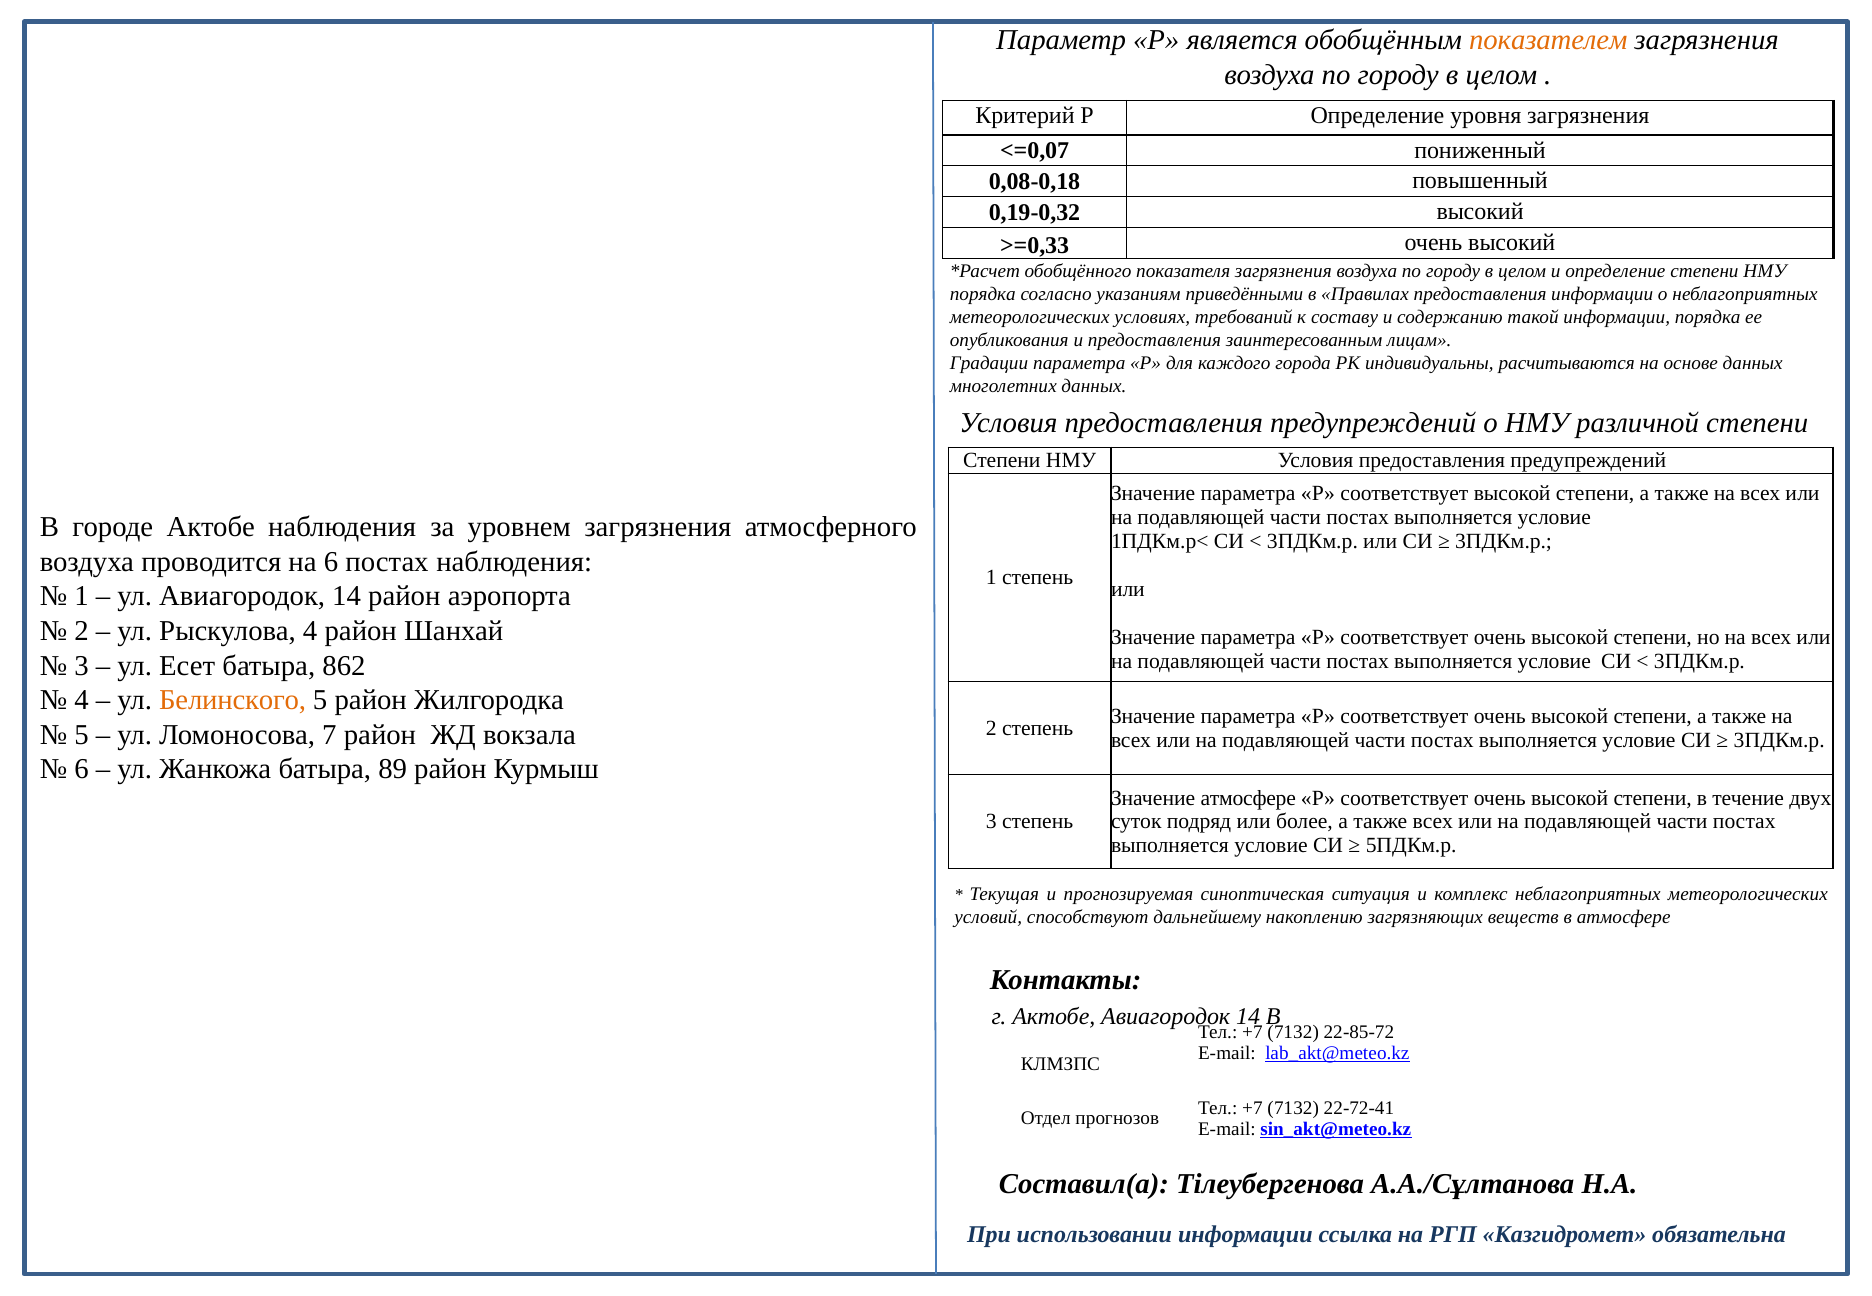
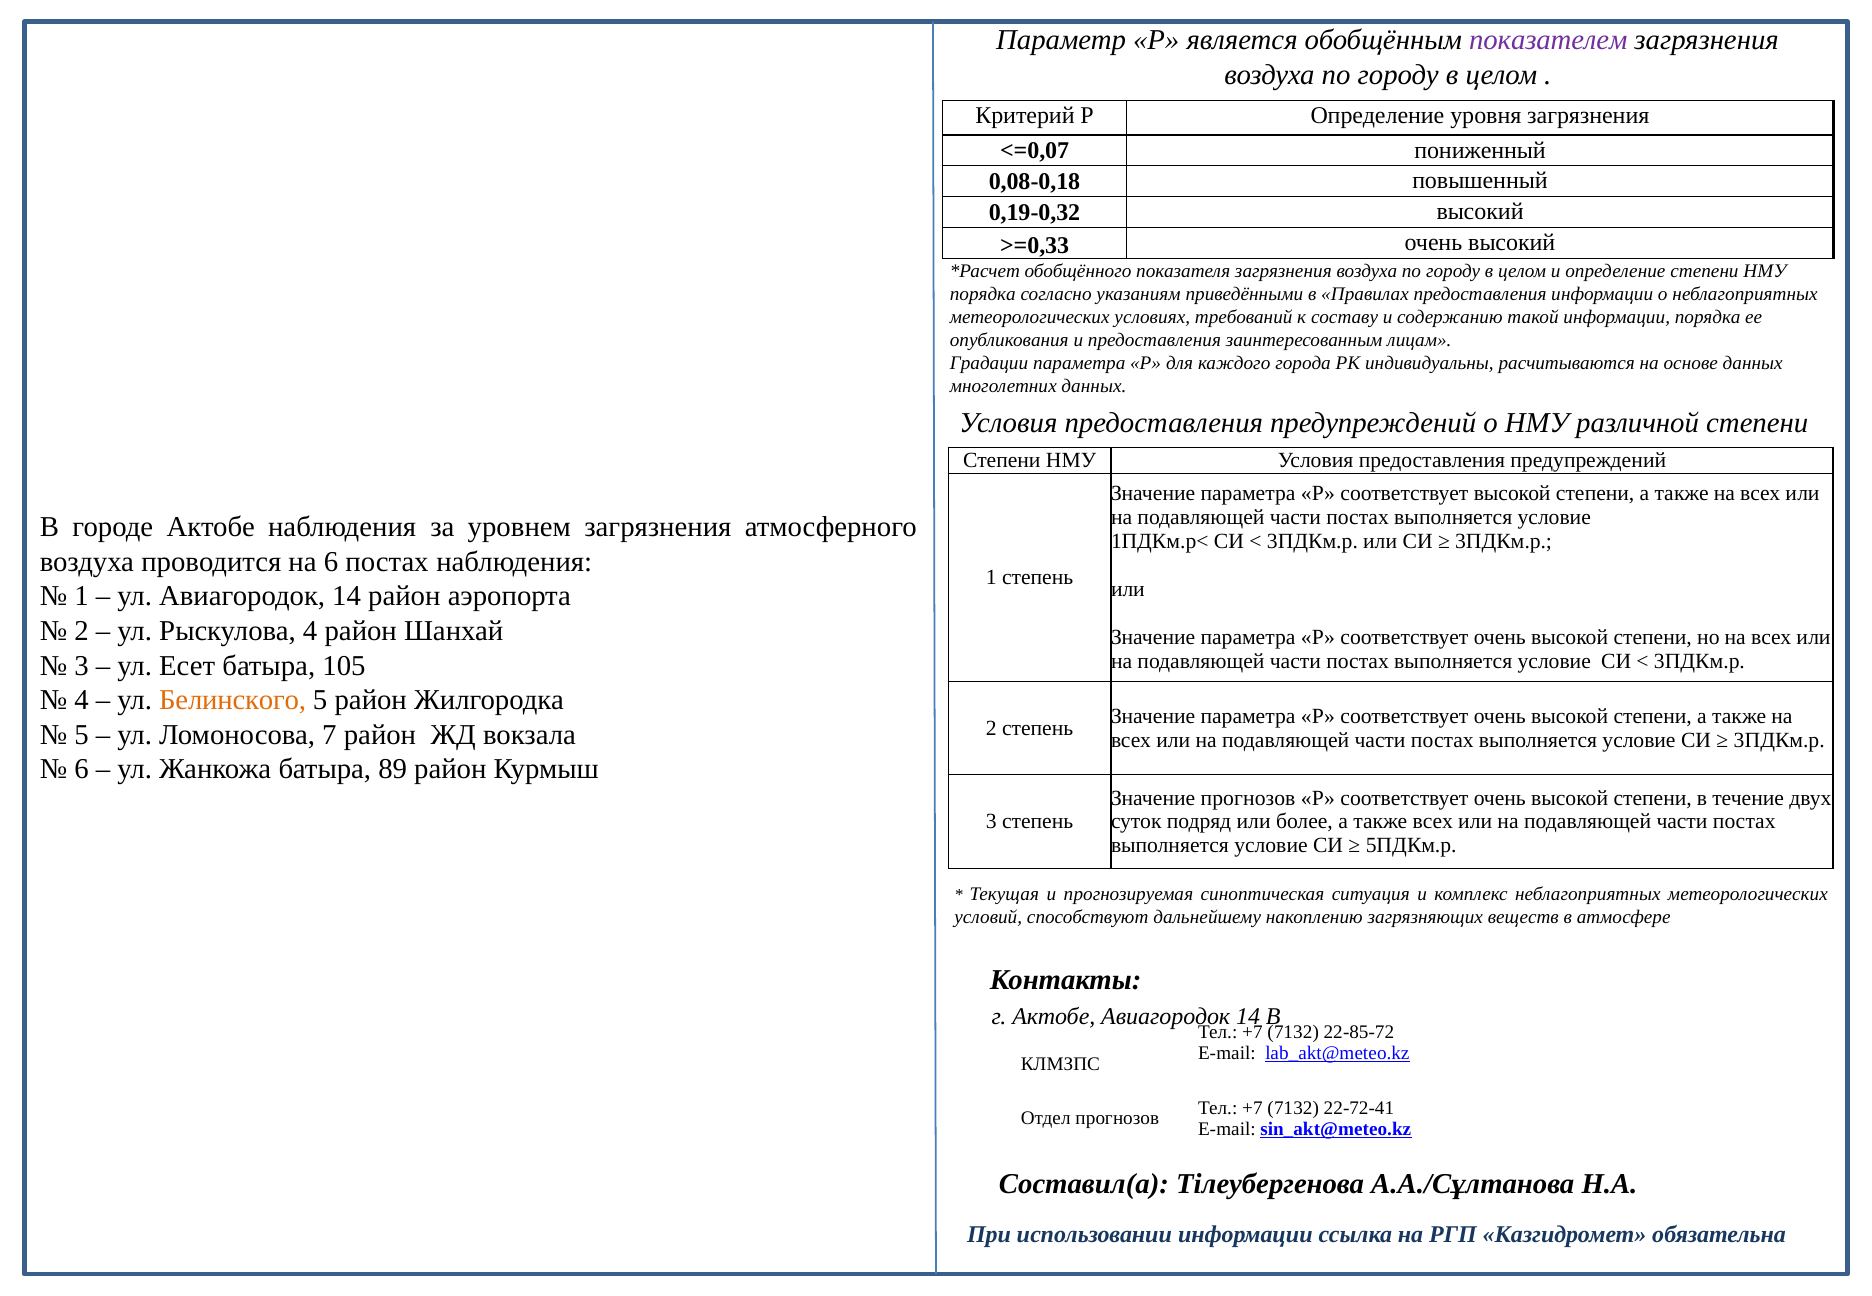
показателем colour: orange -> purple
862: 862 -> 105
Значение атмосфере: атмосфере -> прогнозов
